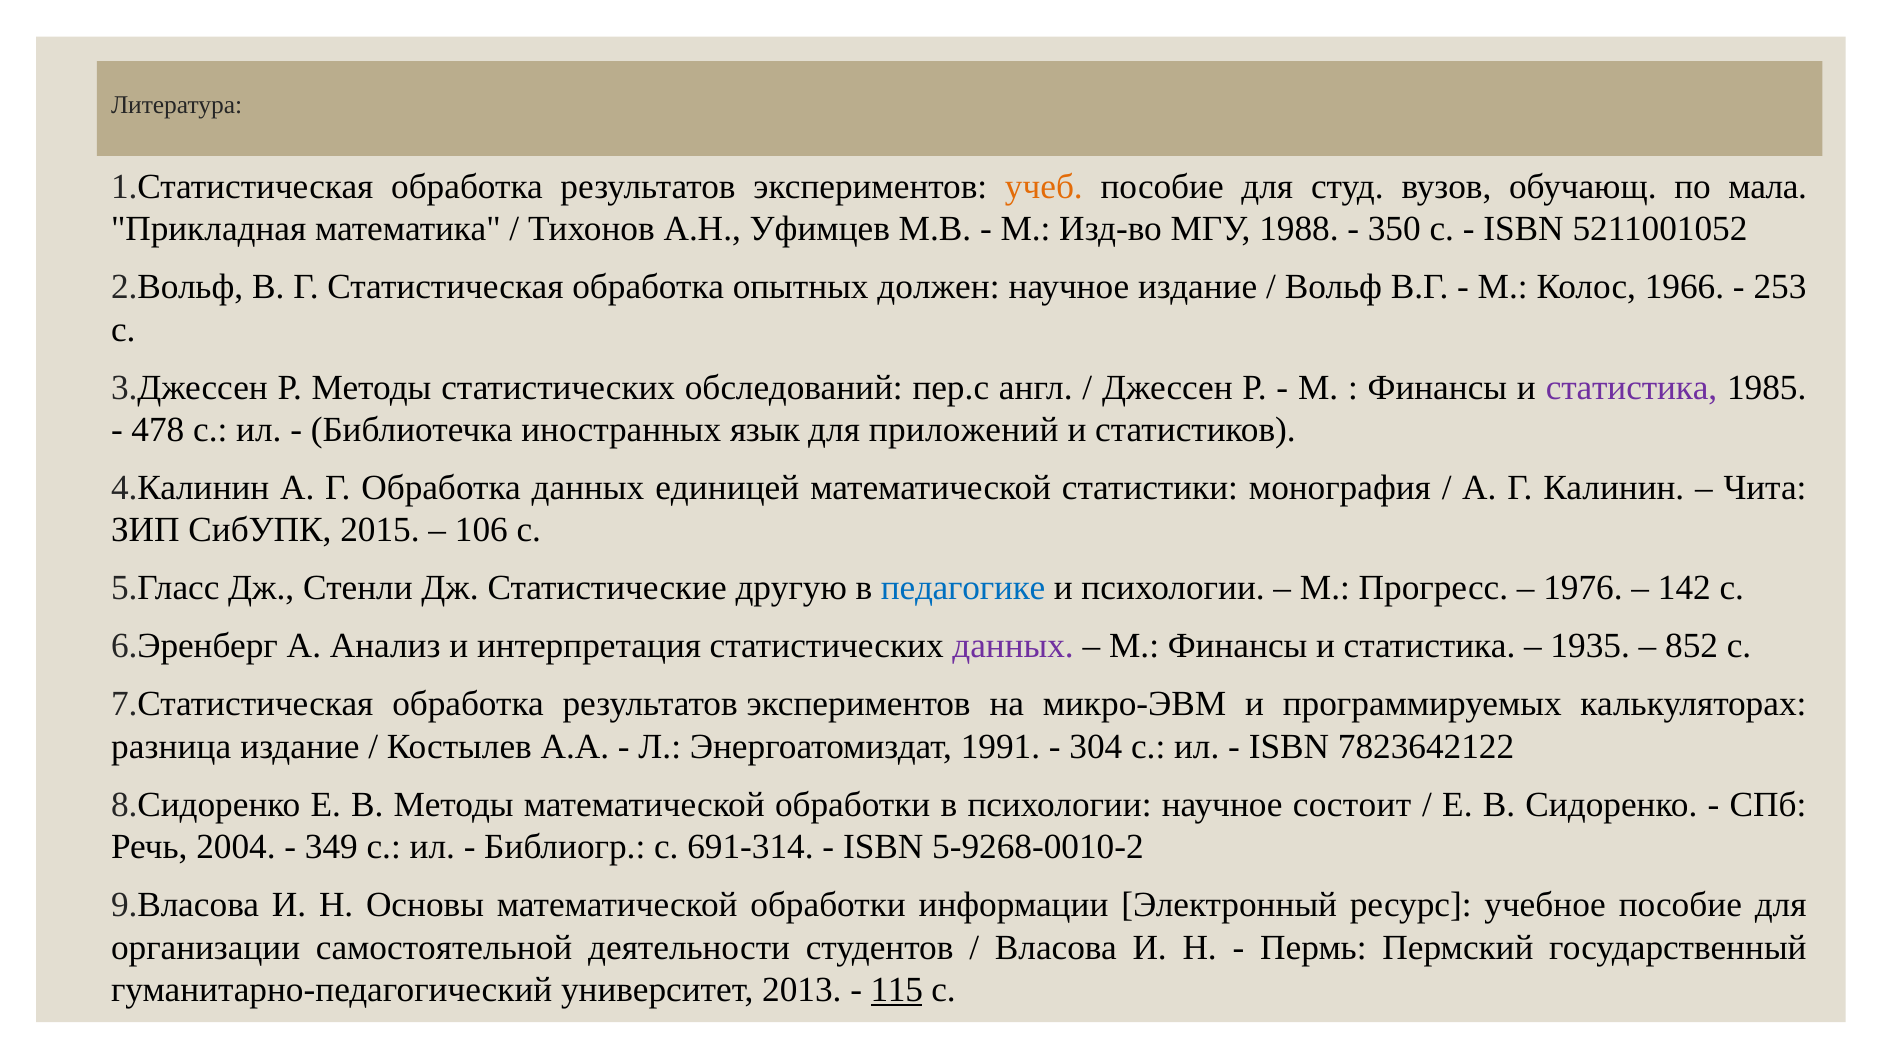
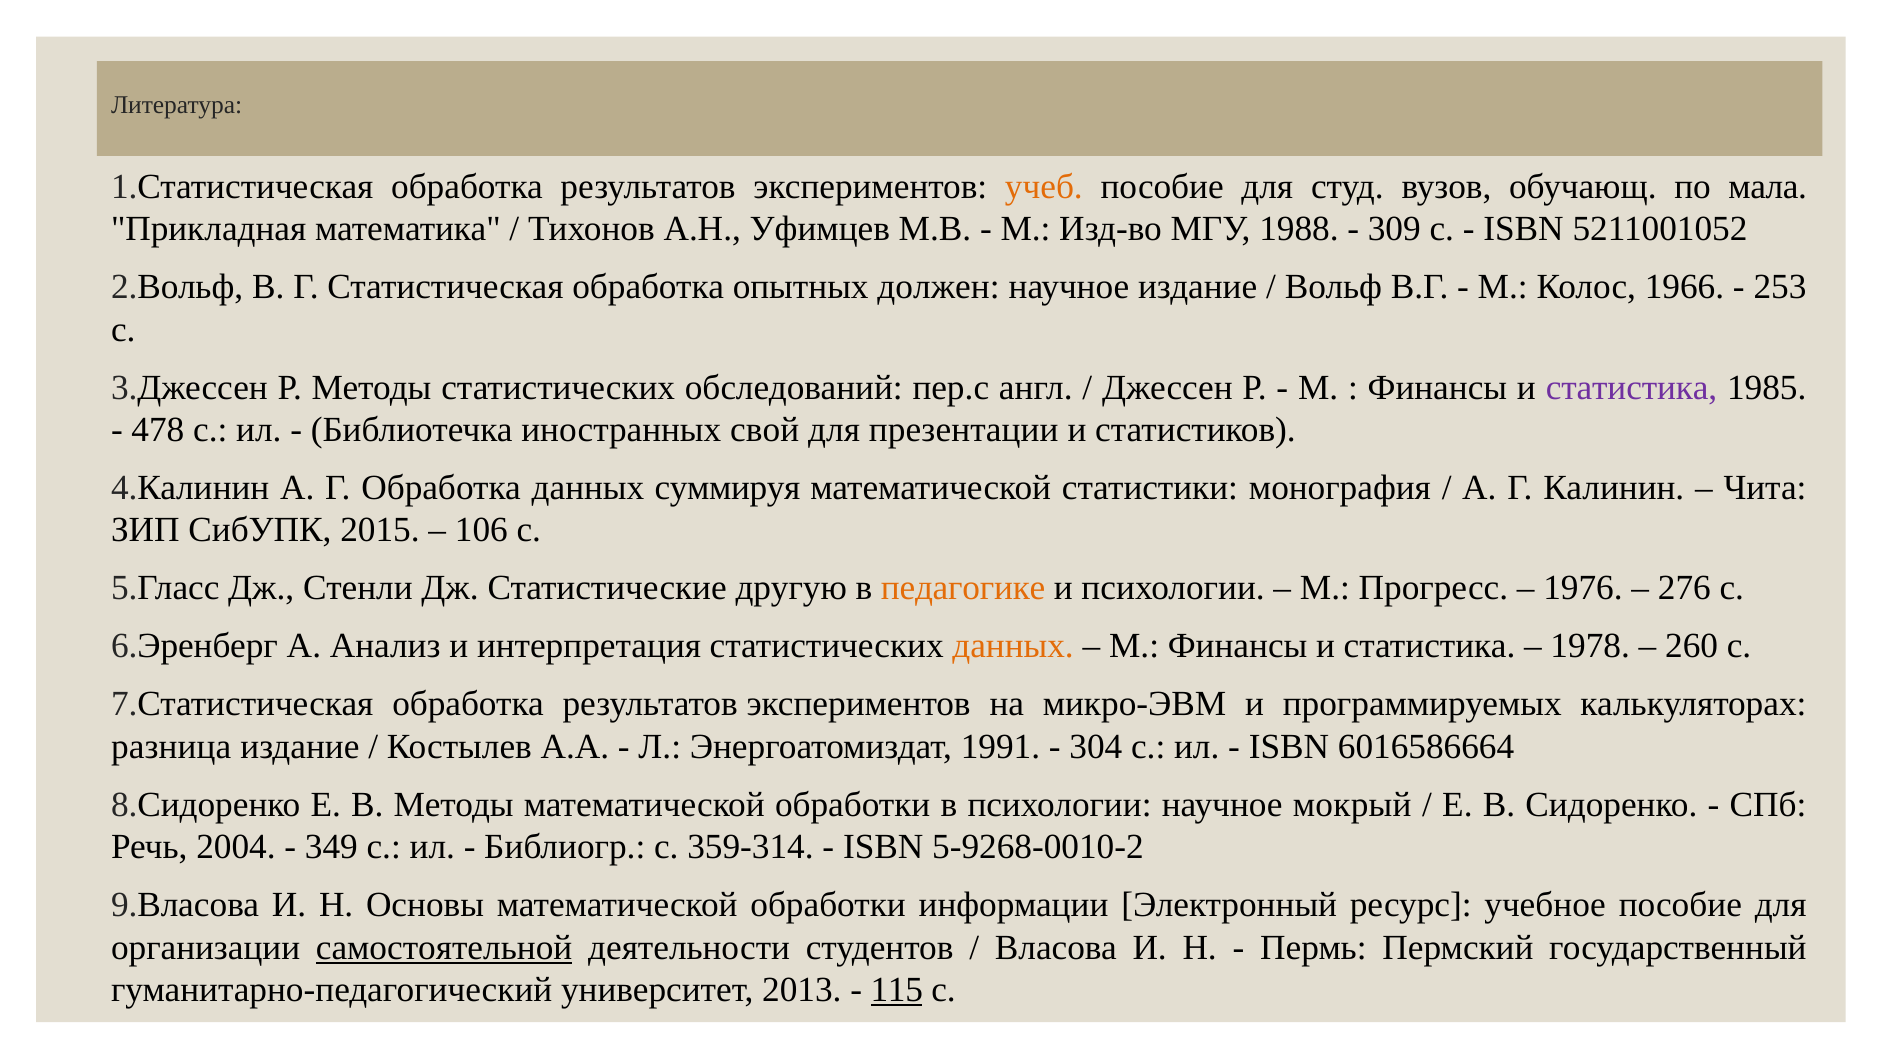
350: 350 -> 309
язык: язык -> свой
приложений: приложений -> презентации
единицей: единицей -> суммируя
педагогике colour: blue -> orange
142: 142 -> 276
данных at (1013, 646) colour: purple -> orange
1935: 1935 -> 1978
852: 852 -> 260
7823642122: 7823642122 -> 6016586664
состоит: состоит -> мокрый
691-314: 691-314 -> 359-314
самостоятельной underline: none -> present
